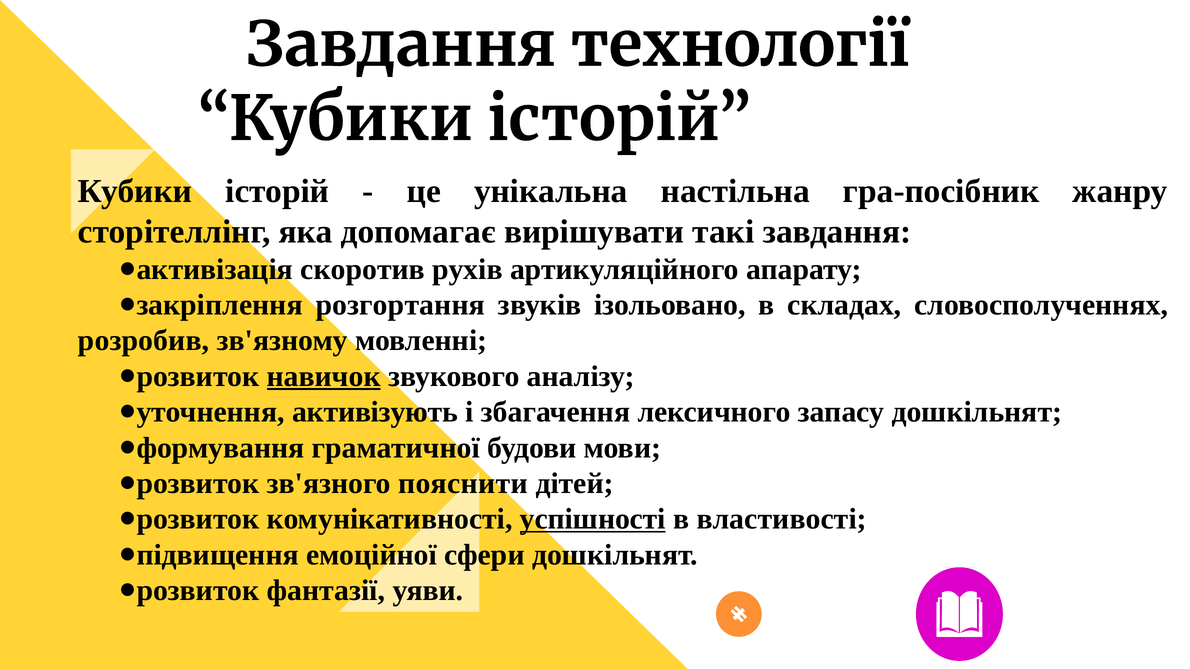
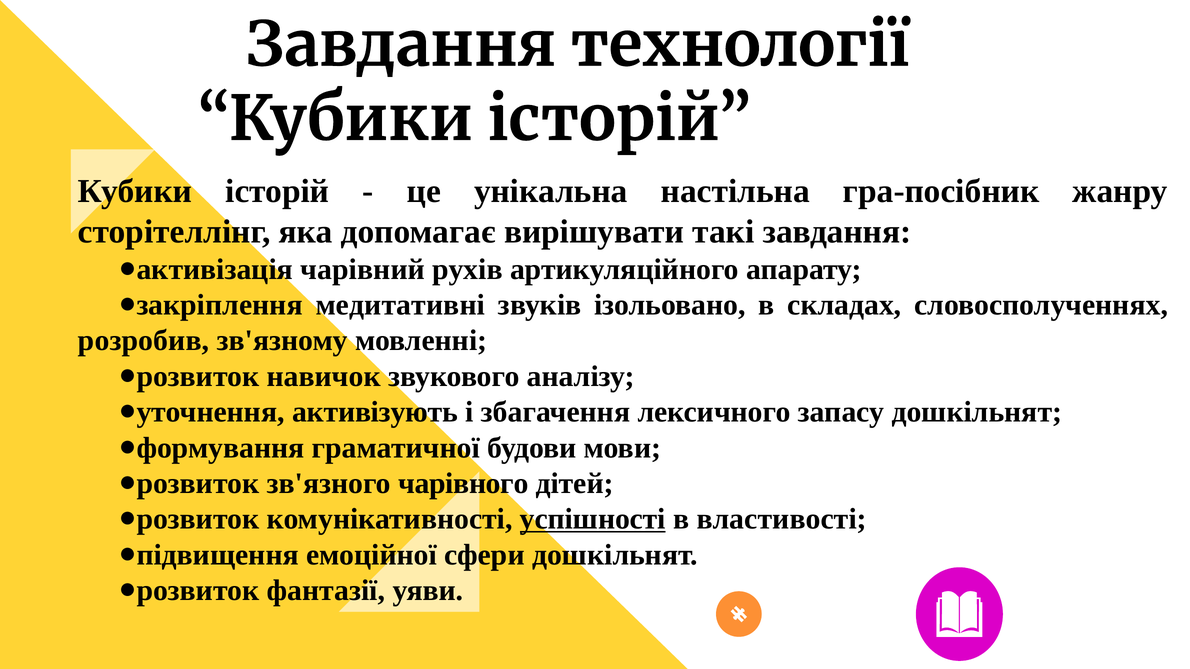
скоротив: скоротив -> чарівний
розгортання: розгортання -> медитативні
навичок underline: present -> none
пояснити: пояснити -> чарівного
